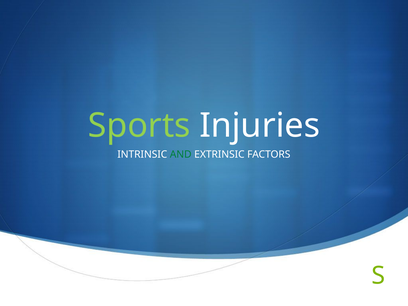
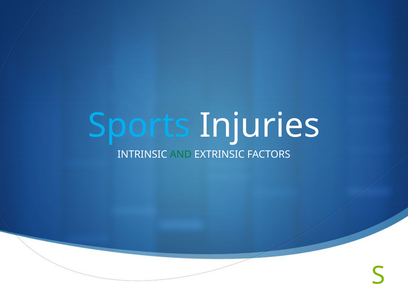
Sports colour: light green -> light blue
